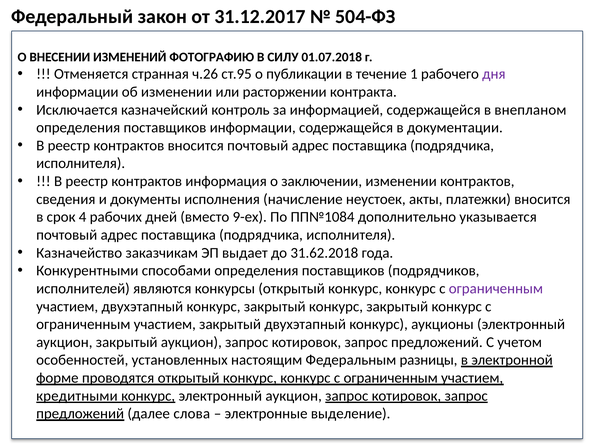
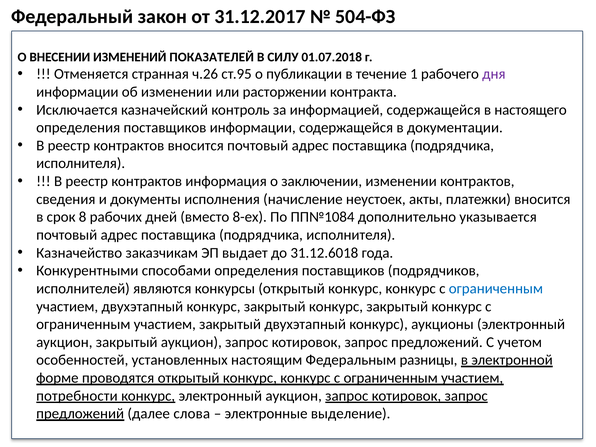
ФОТОГРАФИЮ: ФОТОГРАФИЮ -> ПОКАЗАТЕЛЕЙ
внепланом: внепланом -> настоящего
4: 4 -> 8
9-ех: 9-ех -> 8-ех
31.62.2018: 31.62.2018 -> 31.12.6018
ограниченным at (496, 289) colour: purple -> blue
кредитными: кредитными -> потребности
